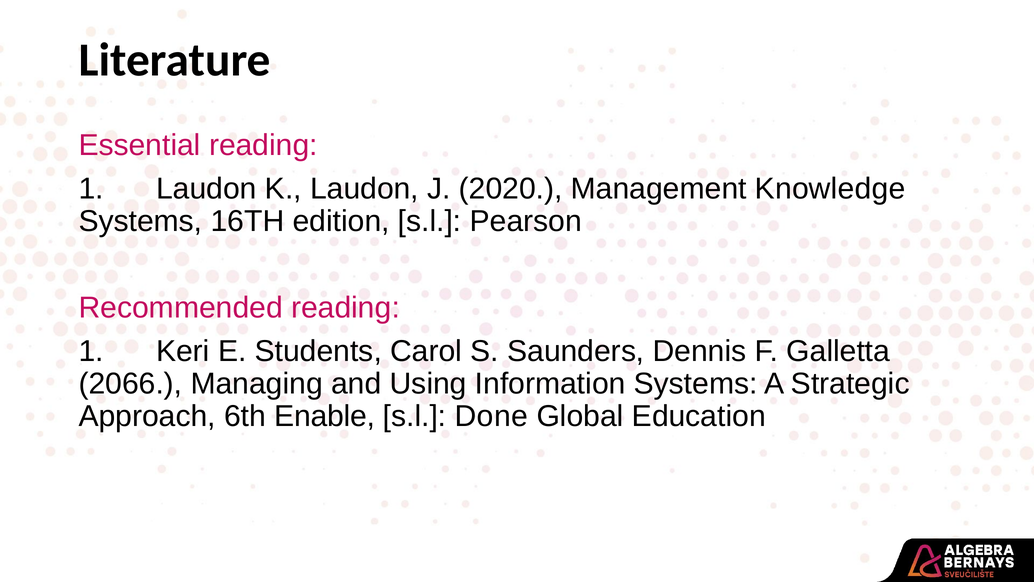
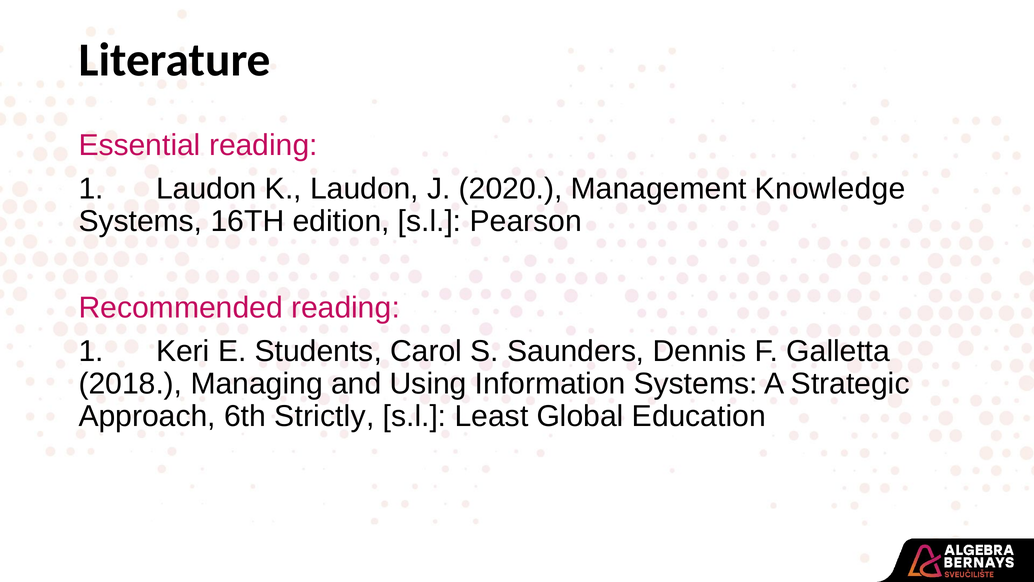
2066: 2066 -> 2018
Enable: Enable -> Strictly
Done: Done -> Least
